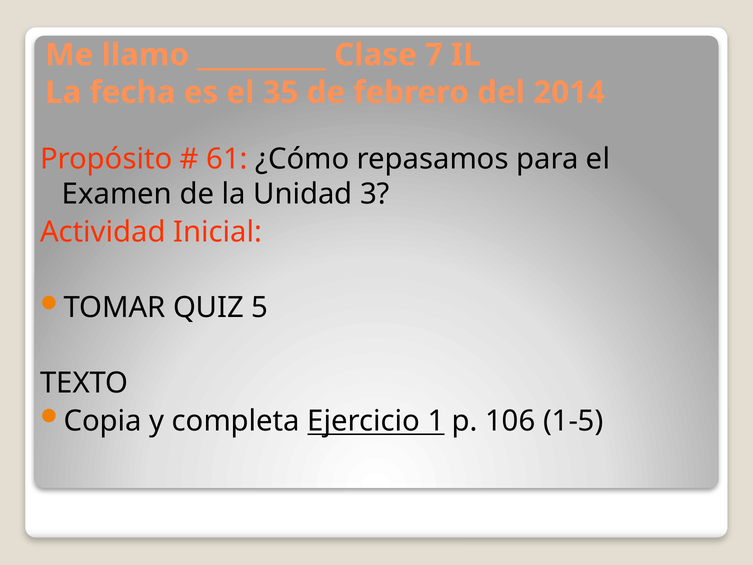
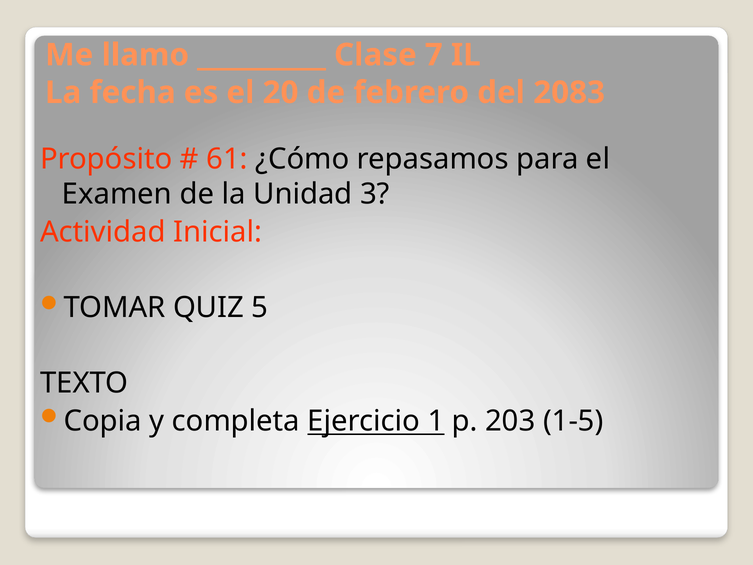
35: 35 -> 20
2014: 2014 -> 2083
106: 106 -> 203
